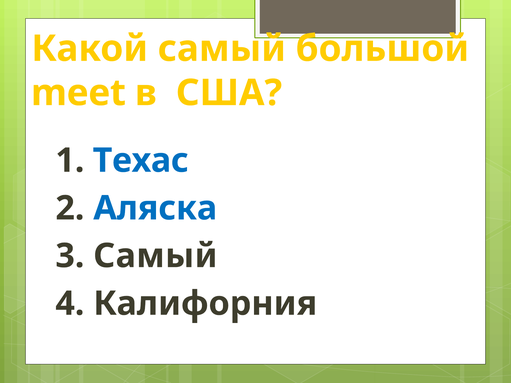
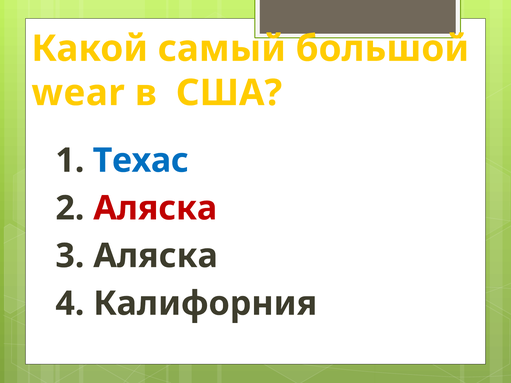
meet: meet -> wear
Аляска at (155, 208) colour: blue -> red
3 Самый: Самый -> Аляска
